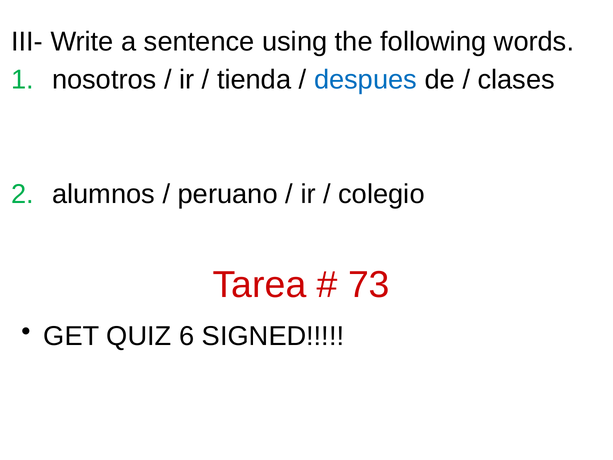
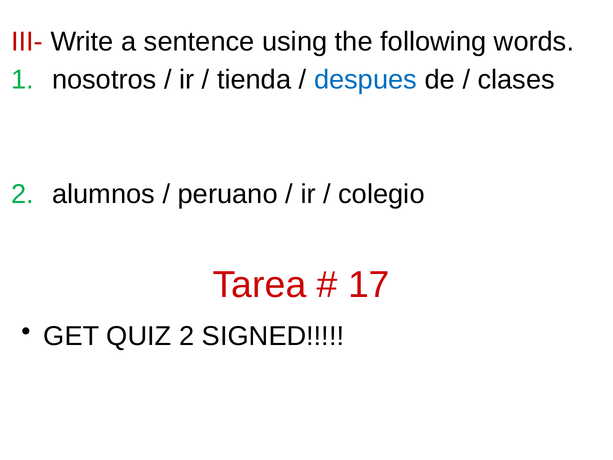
III- colour: black -> red
73: 73 -> 17
QUIZ 6: 6 -> 2
